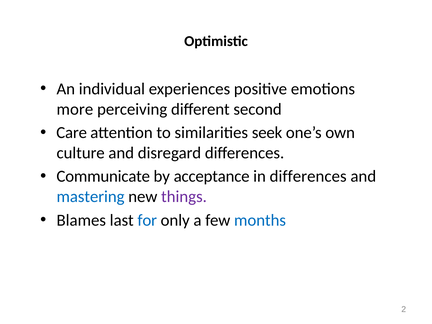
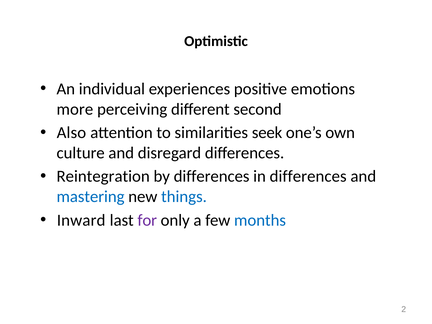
Care: Care -> Also
Communicate: Communicate -> Reintegration
by acceptance: acceptance -> differences
things colour: purple -> blue
Blames: Blames -> Inward
for colour: blue -> purple
